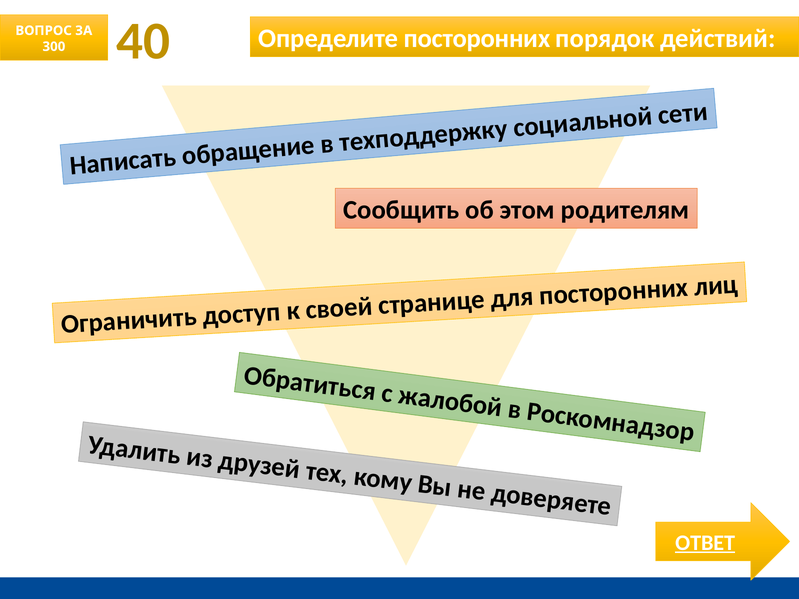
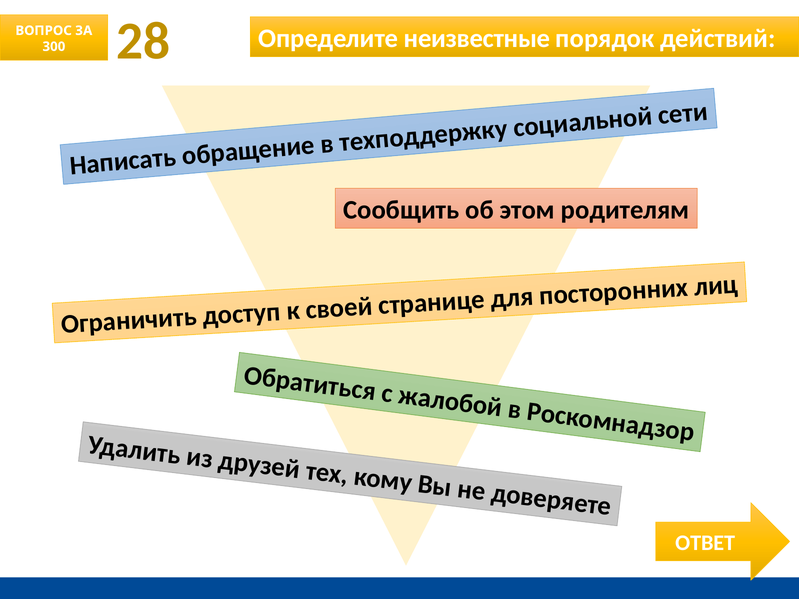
Определите посторонних: посторонних -> неизвестные
40: 40 -> 28
ОТВЕТ underline: present -> none
